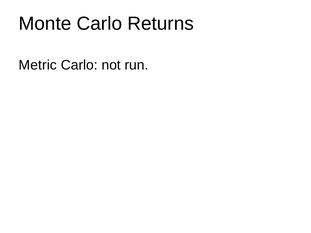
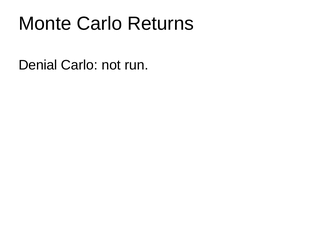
Metric: Metric -> Denial
